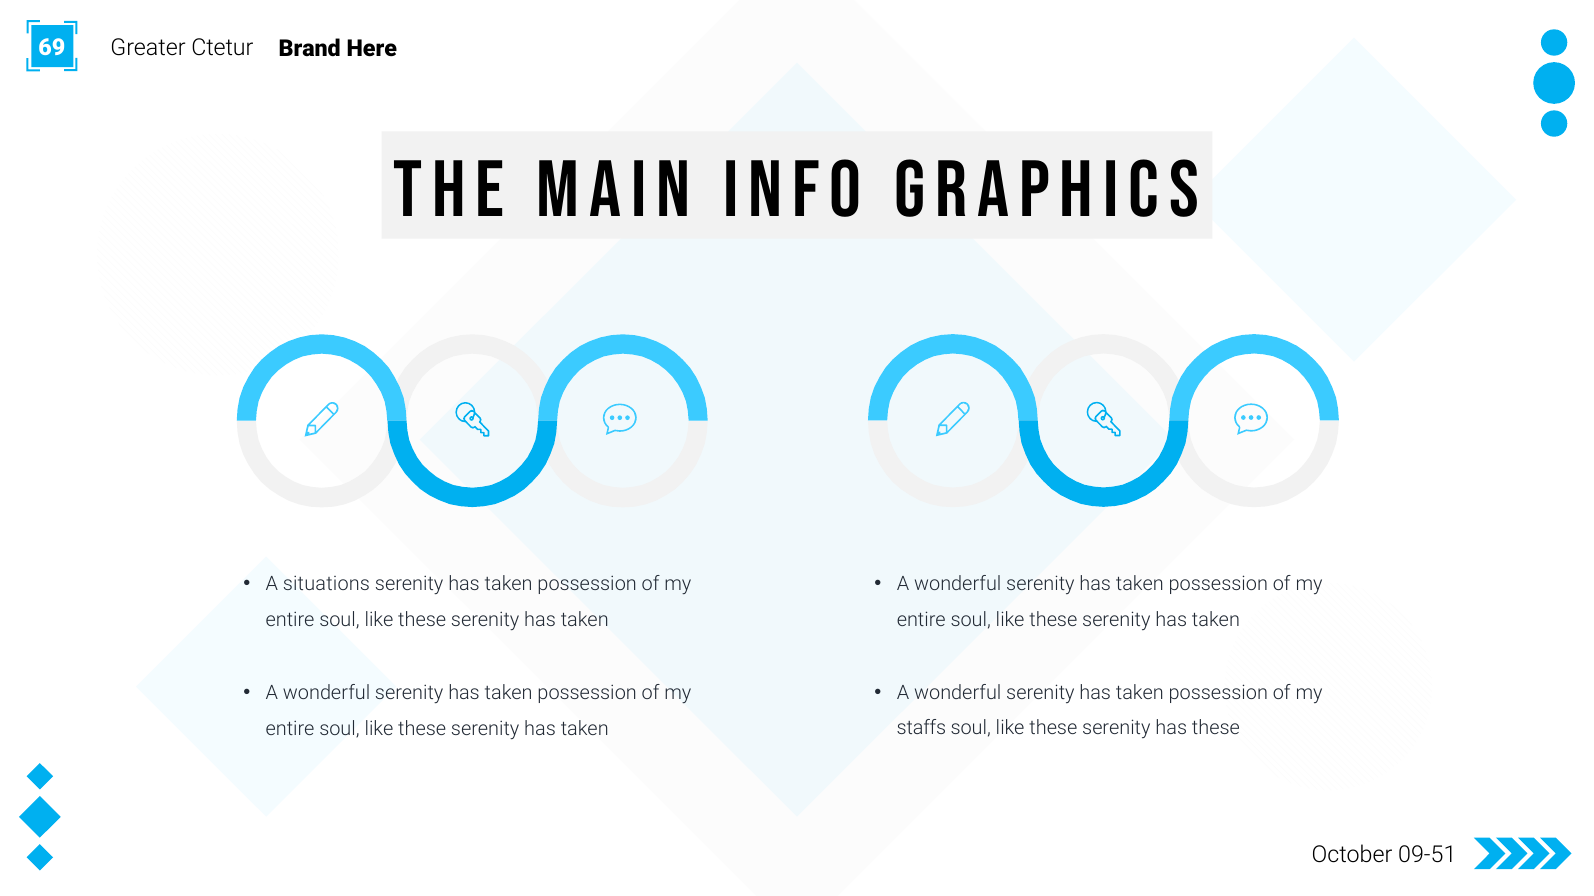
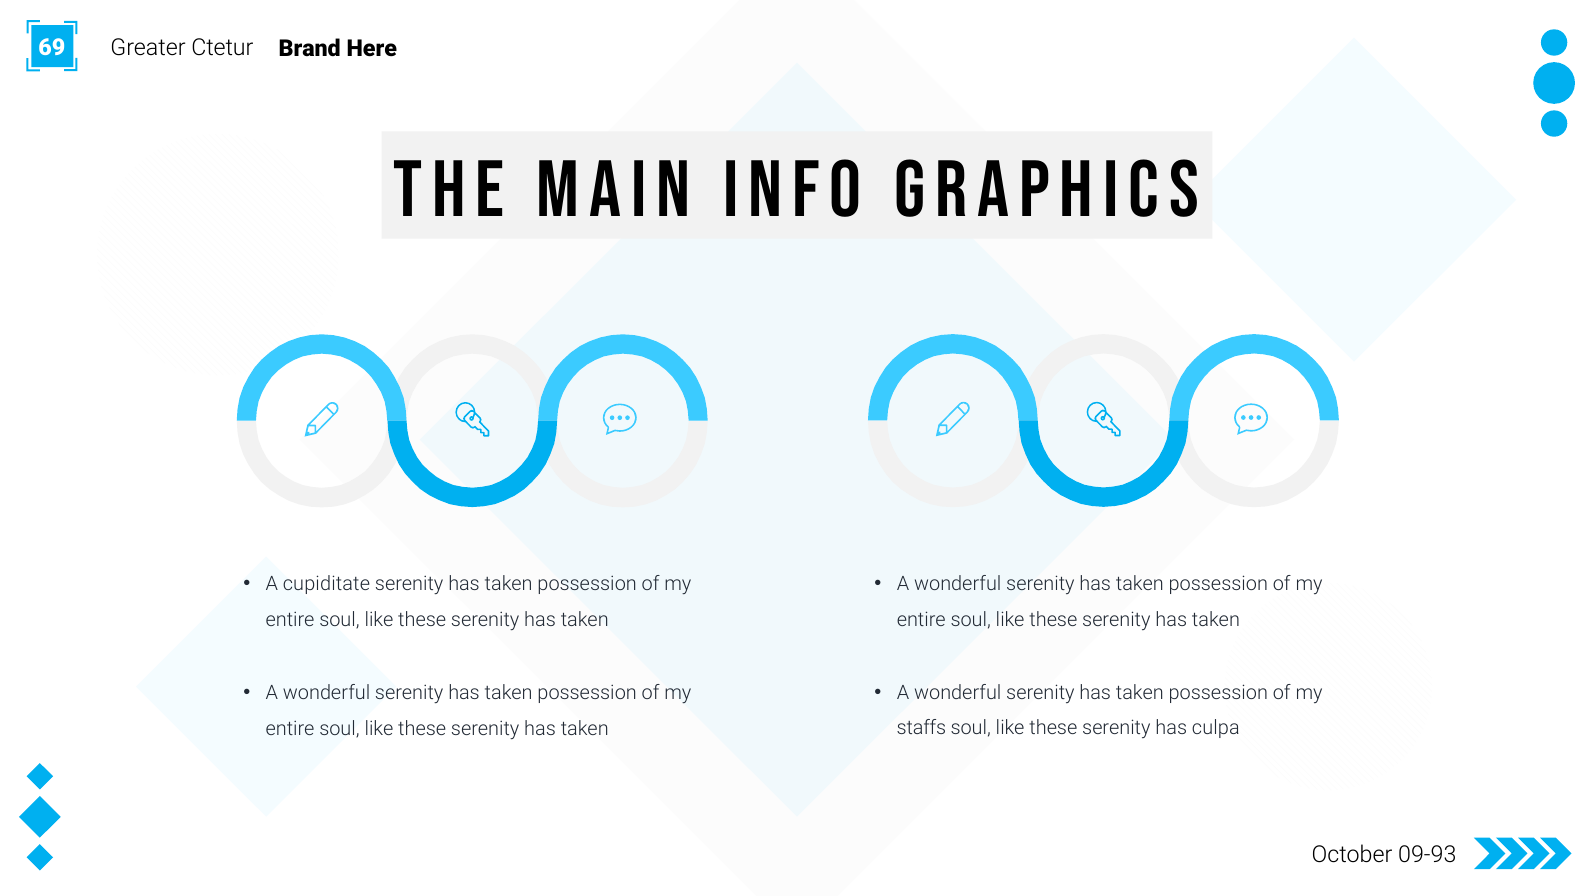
situations: situations -> cupiditate
has these: these -> culpa
09-51: 09-51 -> 09-93
